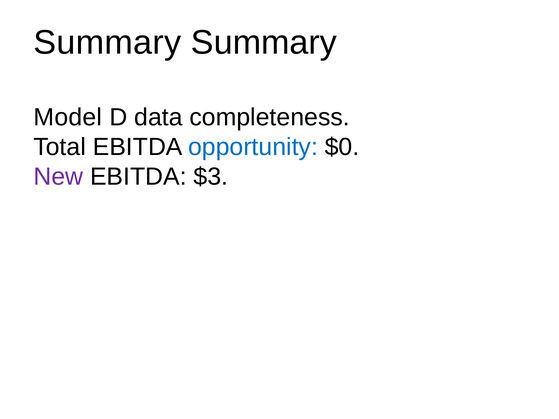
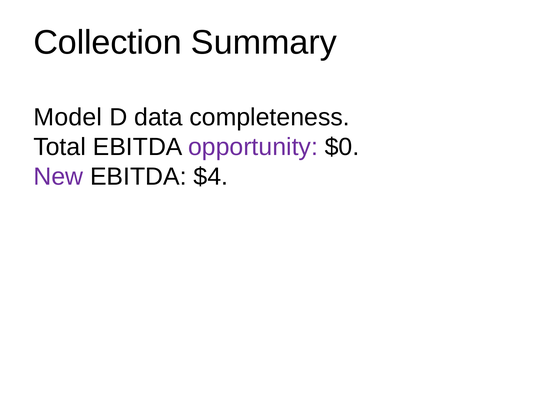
Summary at (107, 42): Summary -> Collection
opportunity colour: blue -> purple
$3: $3 -> $4
